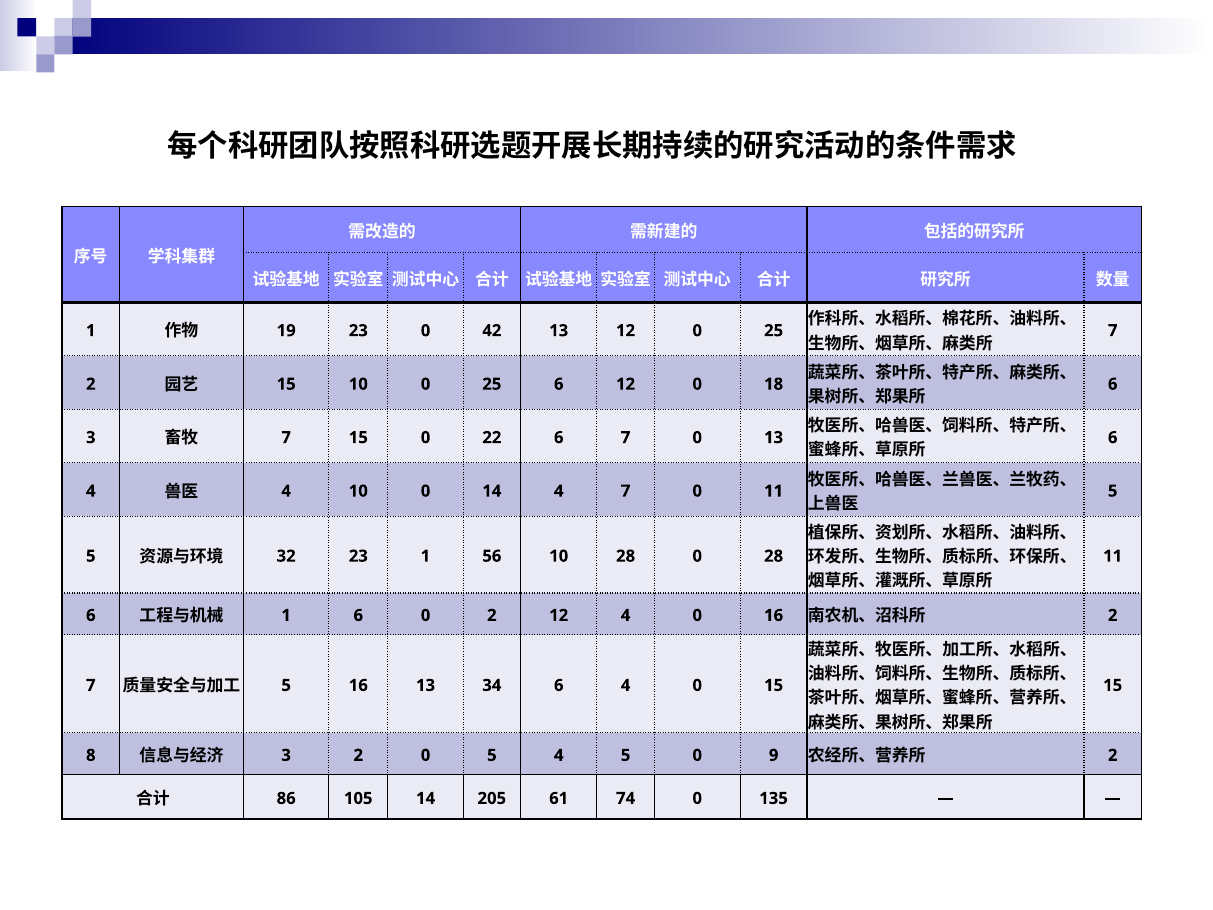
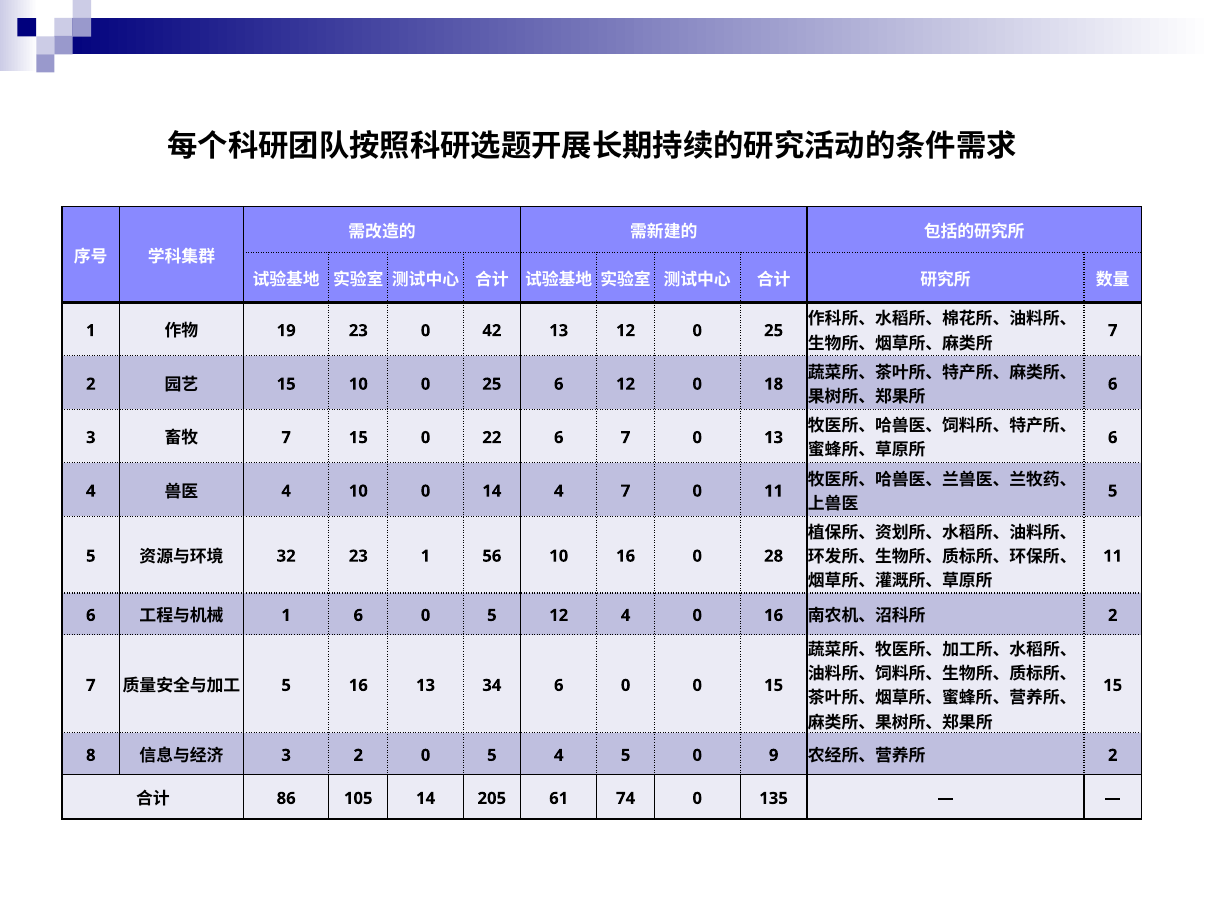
10 28: 28 -> 16
6 0 2: 2 -> 5
34 6 4: 4 -> 0
